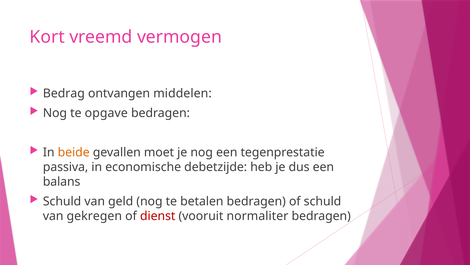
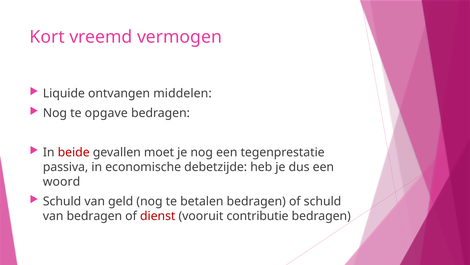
Bedrag: Bedrag -> Liquide
beide colour: orange -> red
balans: balans -> woord
van gekregen: gekregen -> bedragen
normaliter: normaliter -> contributie
